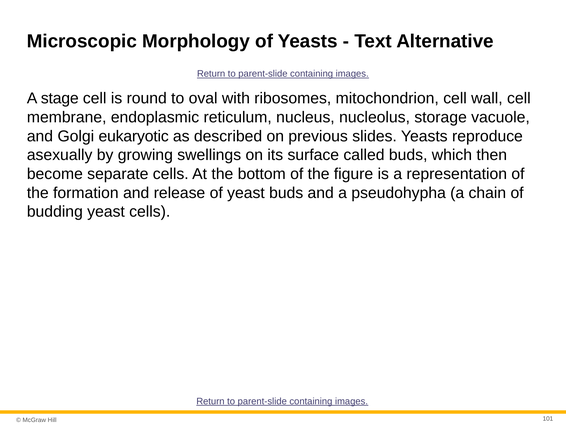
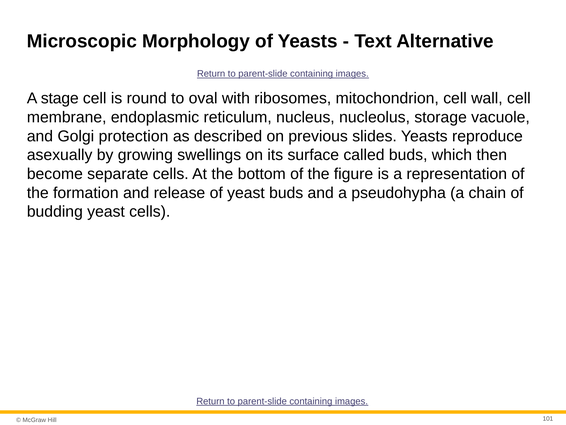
eukaryotic: eukaryotic -> protection
